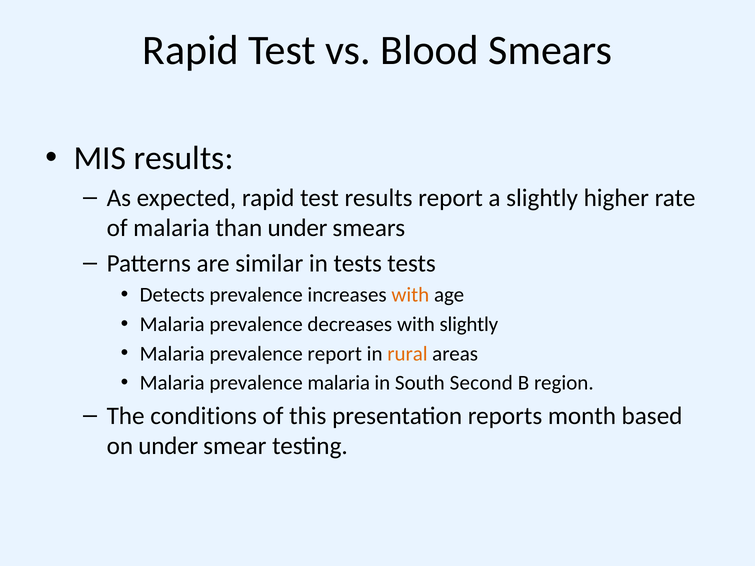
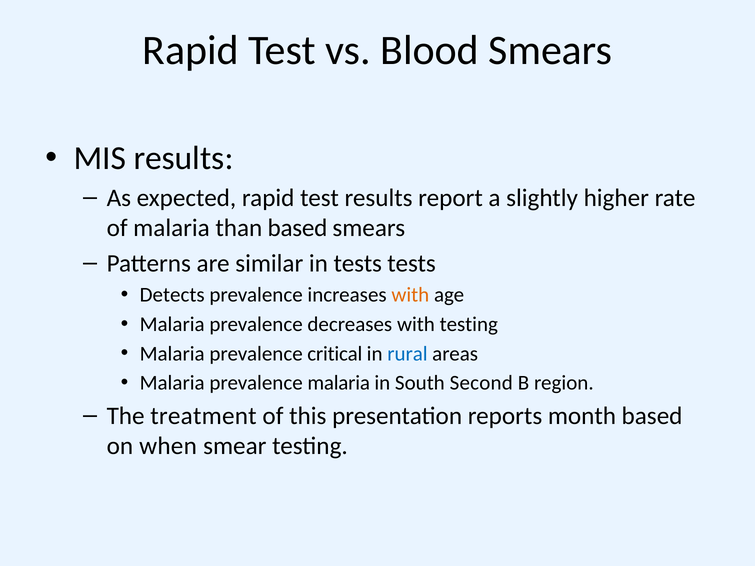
than under: under -> based
with slightly: slightly -> testing
prevalence report: report -> critical
rural colour: orange -> blue
conditions: conditions -> treatment
on under: under -> when
